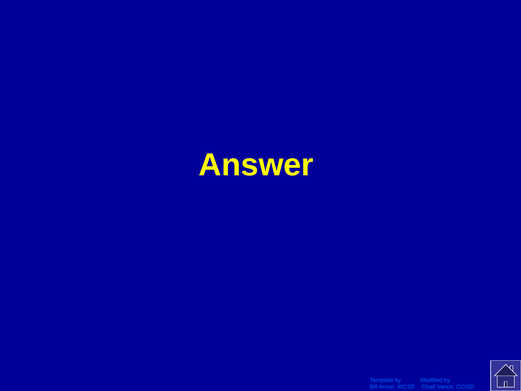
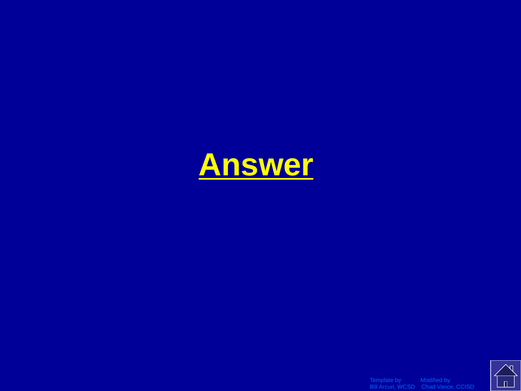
Answer underline: none -> present
